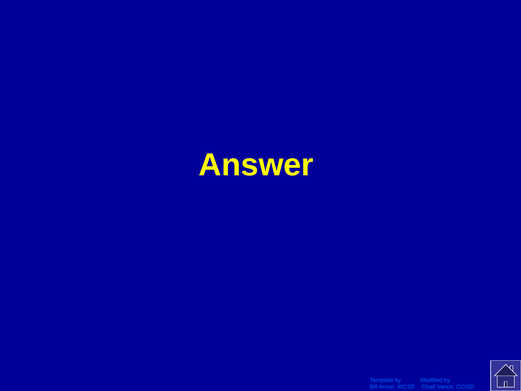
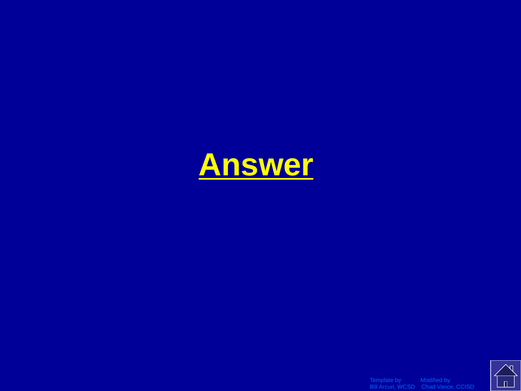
Answer underline: none -> present
